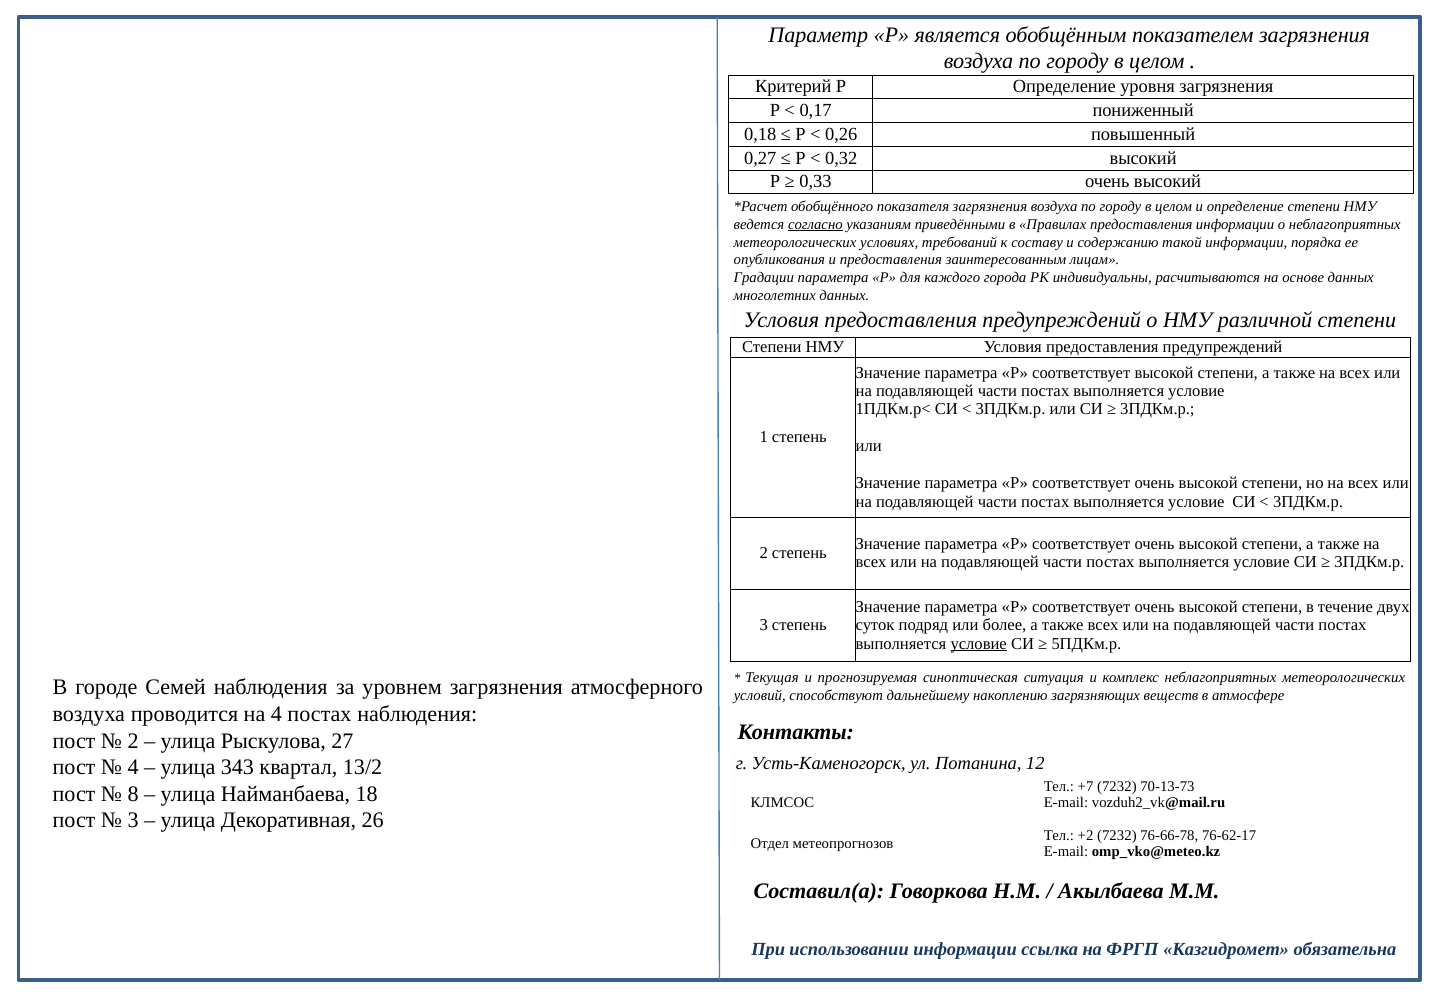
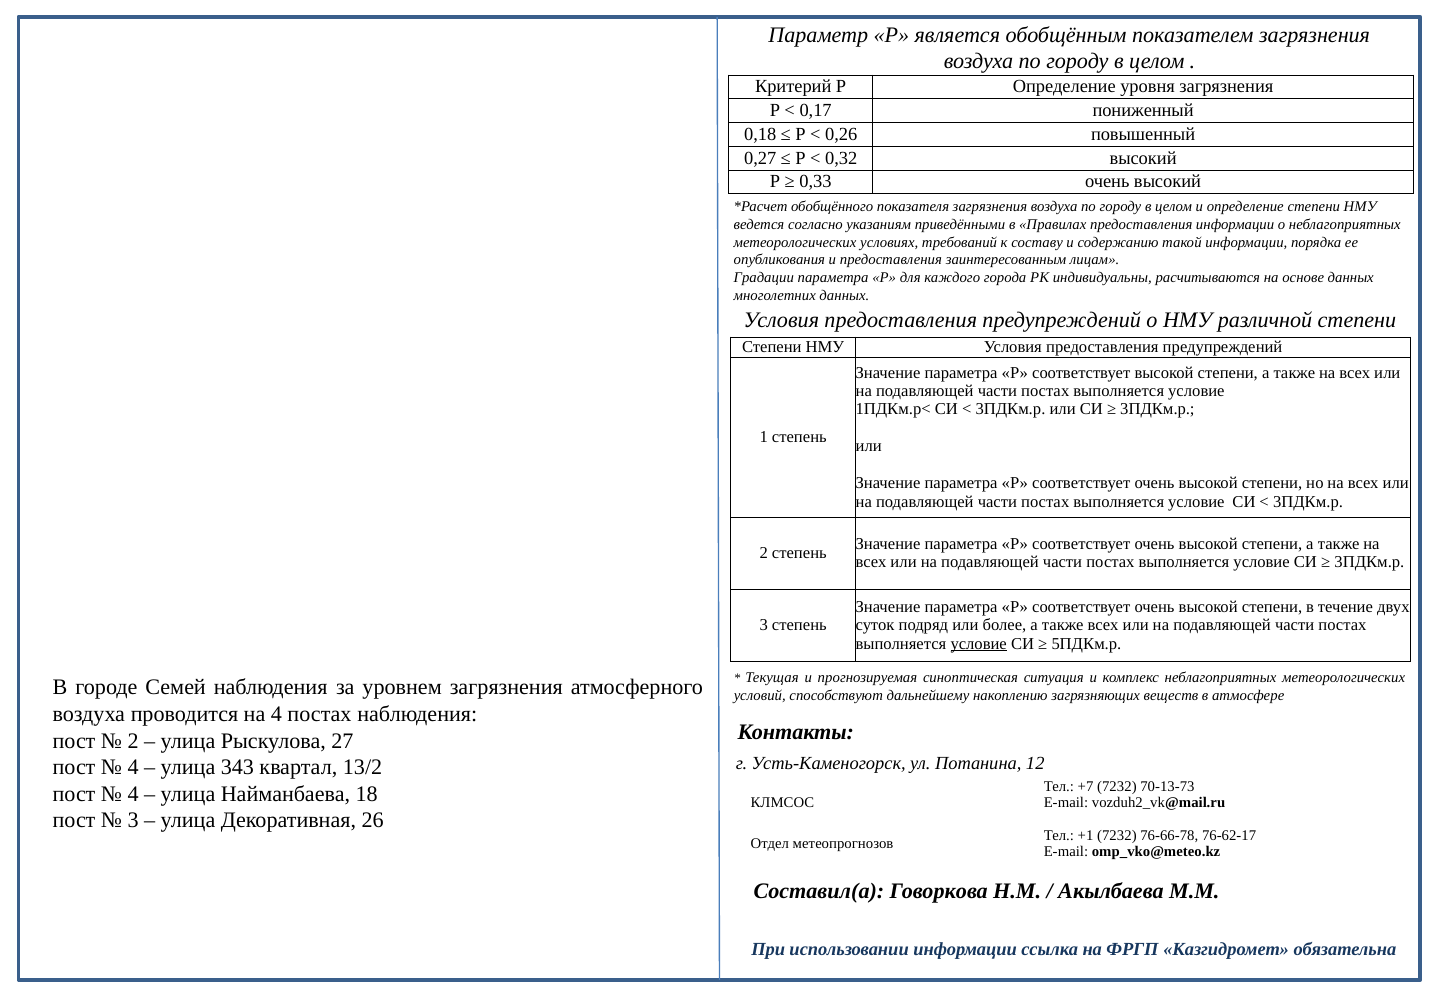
согласно underline: present -> none
8 at (133, 793): 8 -> 4
+2: +2 -> +1
